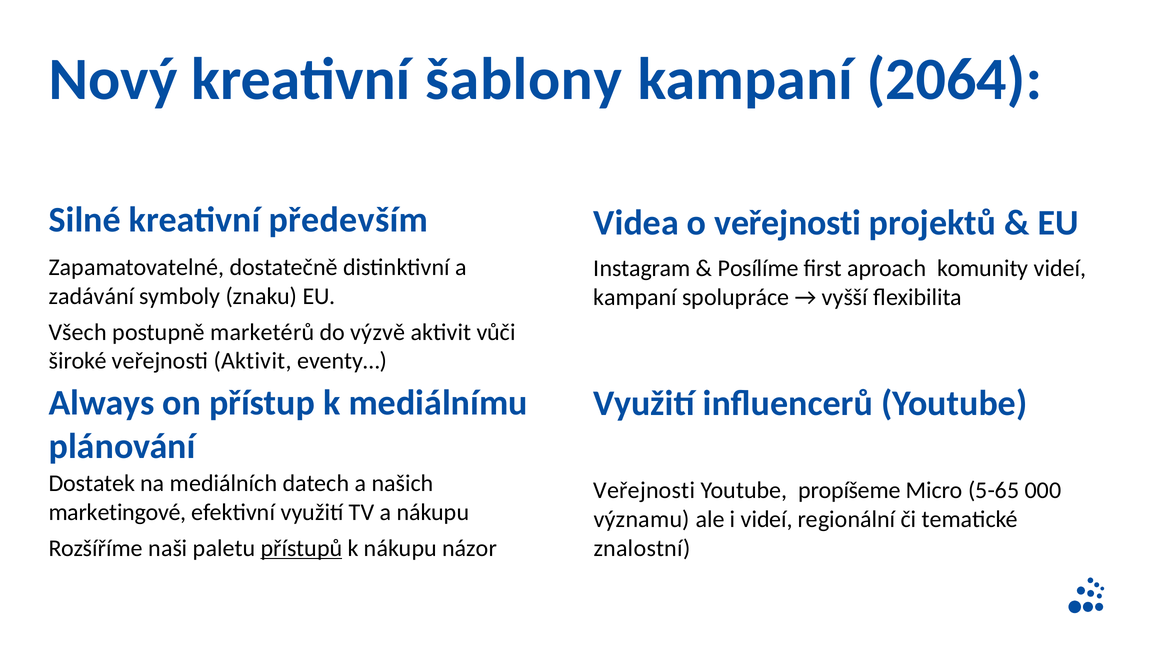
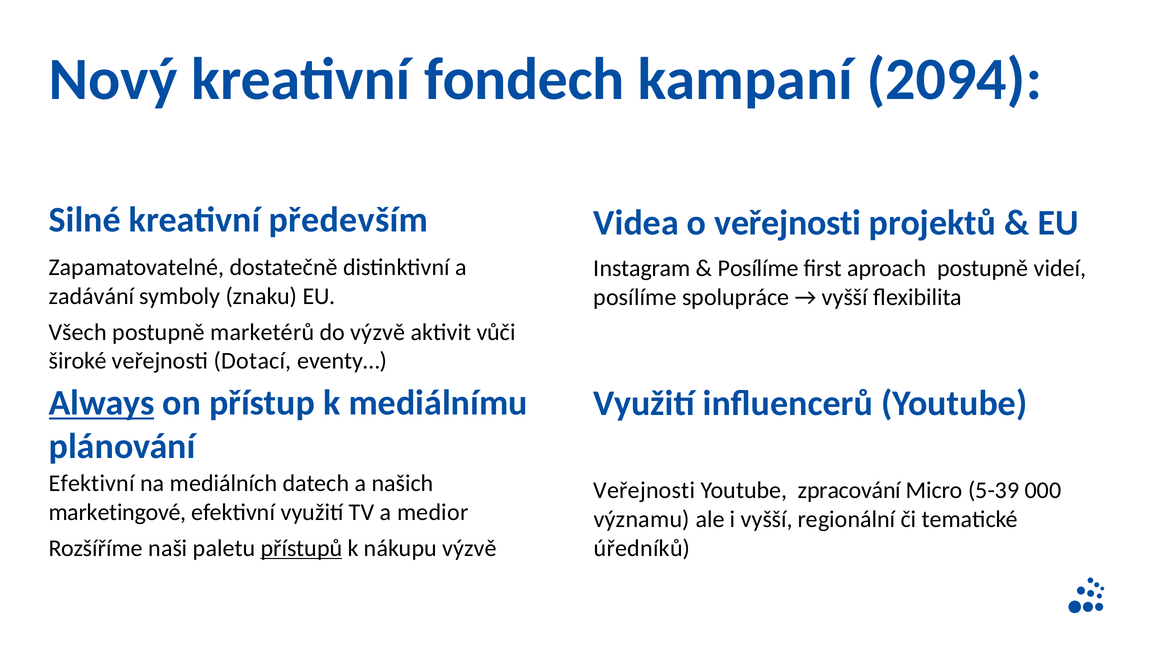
šablony: šablony -> fondech
2064: 2064 -> 2094
aproach komunity: komunity -> postupně
kampaní at (635, 298): kampaní -> posílíme
veřejnosti Aktivit: Aktivit -> Dotací
Always underline: none -> present
Dostatek at (92, 484): Dostatek -> Efektivní
propíšeme: propíšeme -> zpracování
5-65: 5-65 -> 5-39
a nákupu: nákupu -> medior
i videí: videí -> vyšší
znalostní: znalostní -> úředníků
nákupu názor: názor -> výzvě
